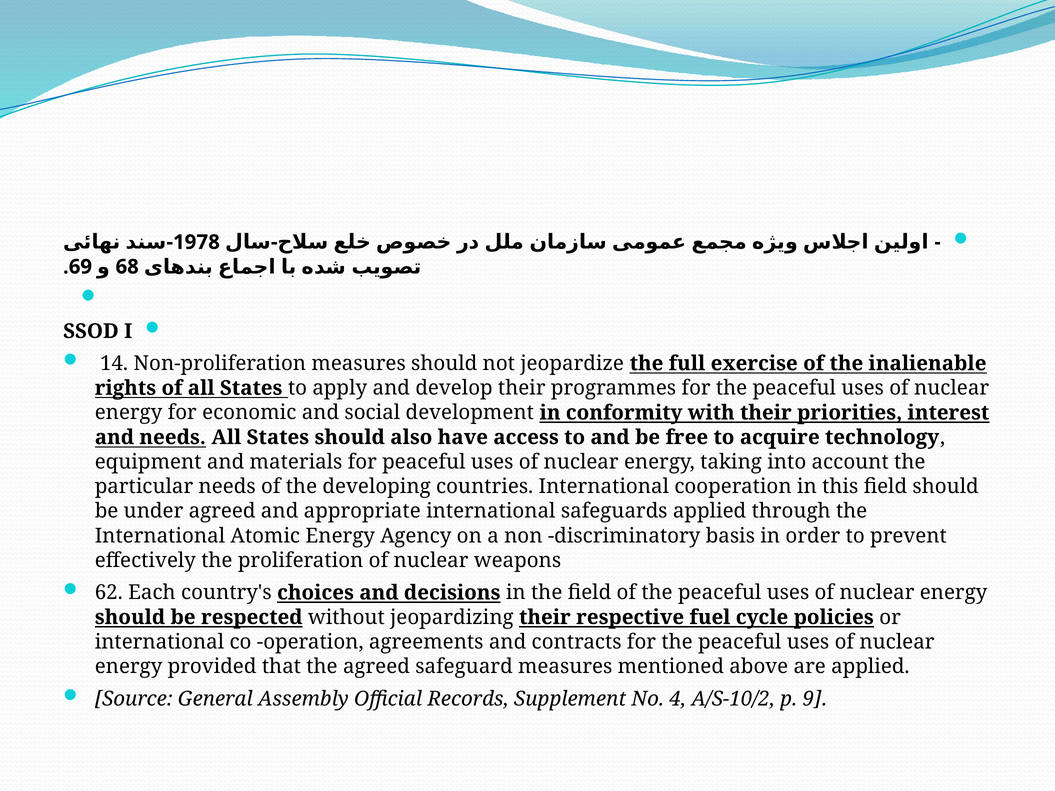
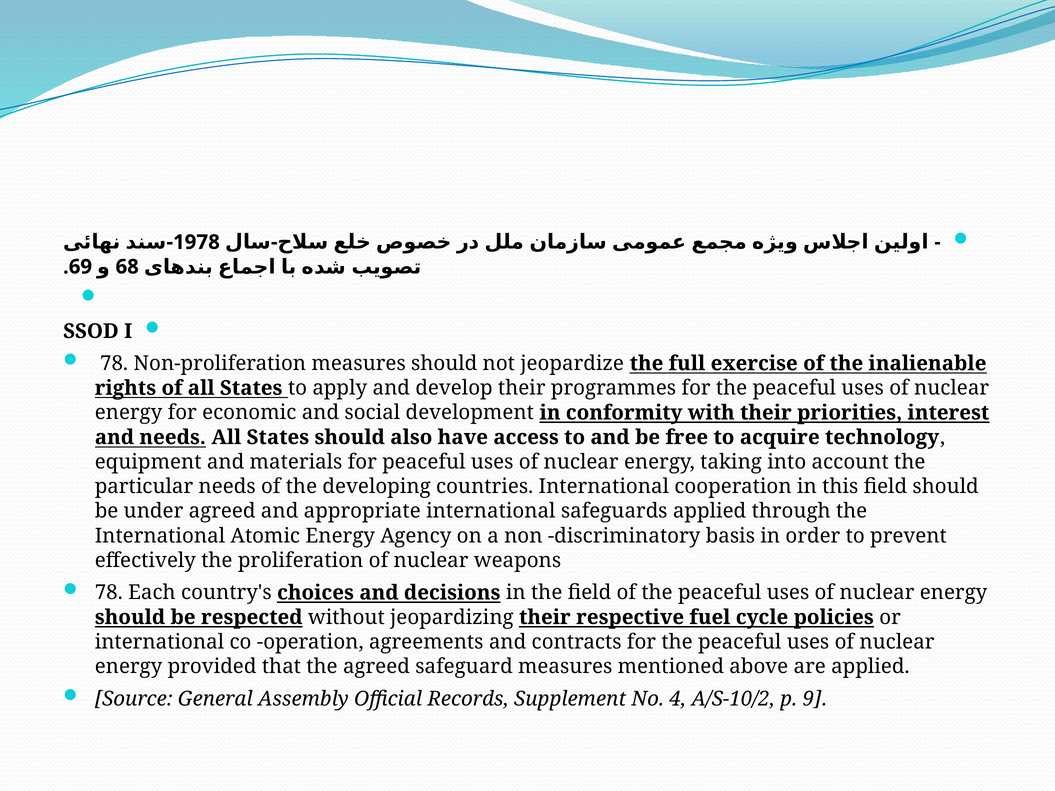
14 at (114, 364): 14 -> 78
62 at (109, 593): 62 -> 78
